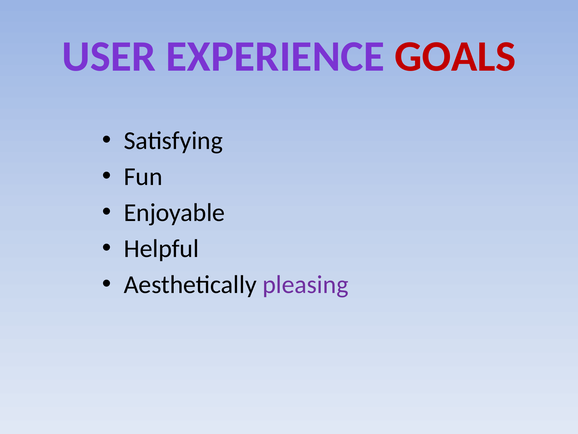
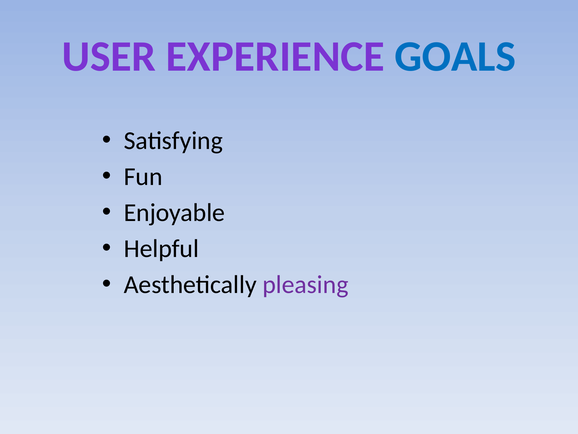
GOALS colour: red -> blue
